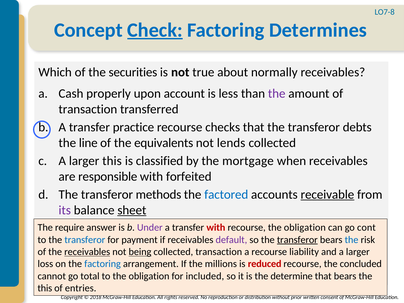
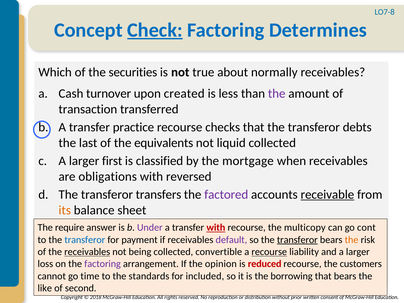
properly: properly -> turnover
account: account -> created
line: line -> last
lends: lends -> liquid
larger this: this -> first
responsible: responsible -> obligations
forfeited: forfeited -> reversed
methods: methods -> transfers
factored colour: blue -> purple
its colour: purple -> orange
sheet underline: present -> none
with at (216, 228) underline: none -> present
recourse the obligation: obligation -> multicopy
the at (352, 240) colour: blue -> orange
being underline: present -> none
collected transaction: transaction -> convertible
recourse at (269, 252) underline: none -> present
factoring at (103, 264) colour: blue -> purple
millions: millions -> opinion
concluded: concluded -> customers
total: total -> time
to the obligation: obligation -> standards
determine: determine -> borrowing
this at (45, 288): this -> like
entries: entries -> second
